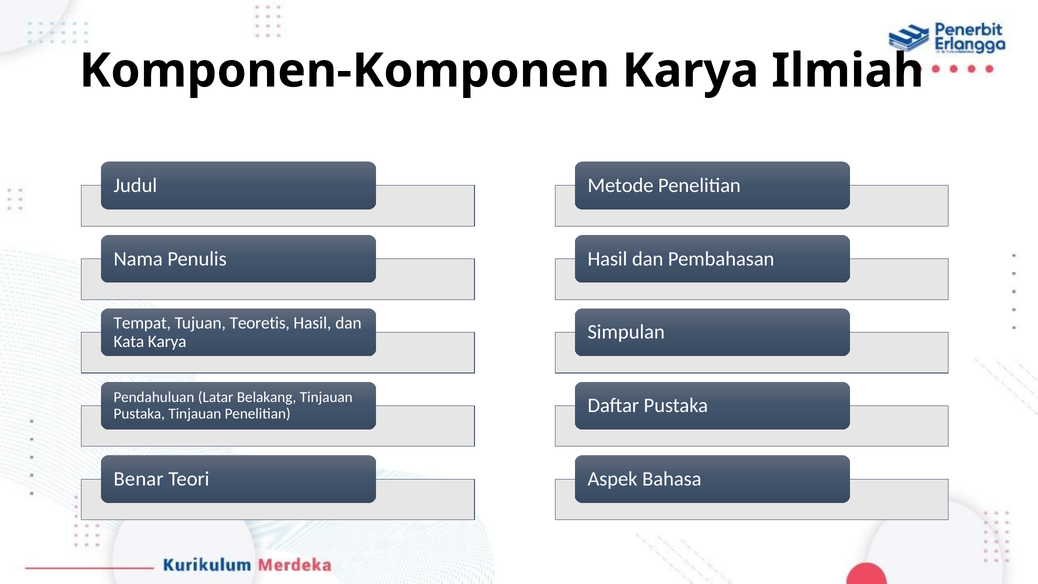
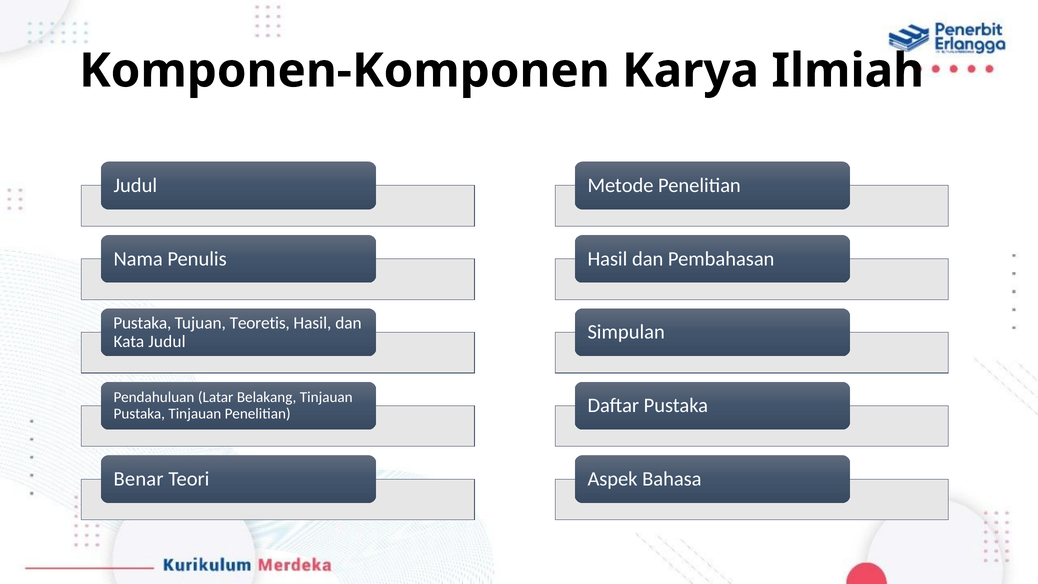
Tempat at (142, 323): Tempat -> Pustaka
Kata Karya: Karya -> Judul
